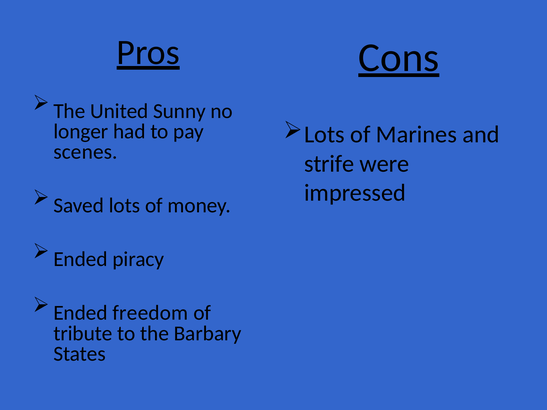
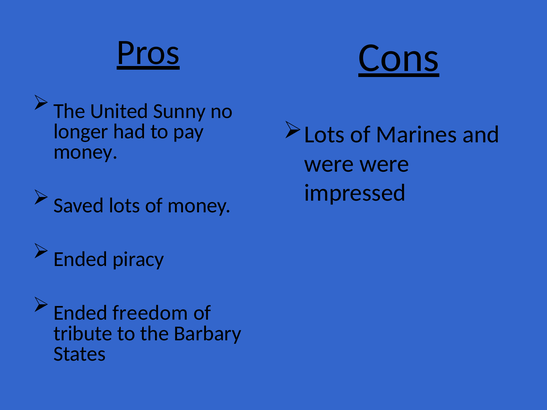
scenes at (86, 152): scenes -> money
strife at (329, 164): strife -> were
